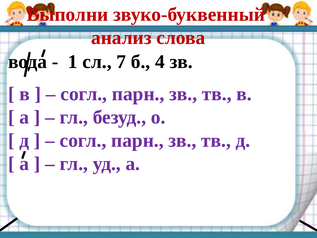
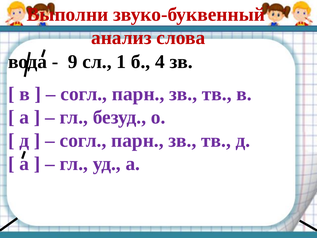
1: 1 -> 9
7: 7 -> 1
